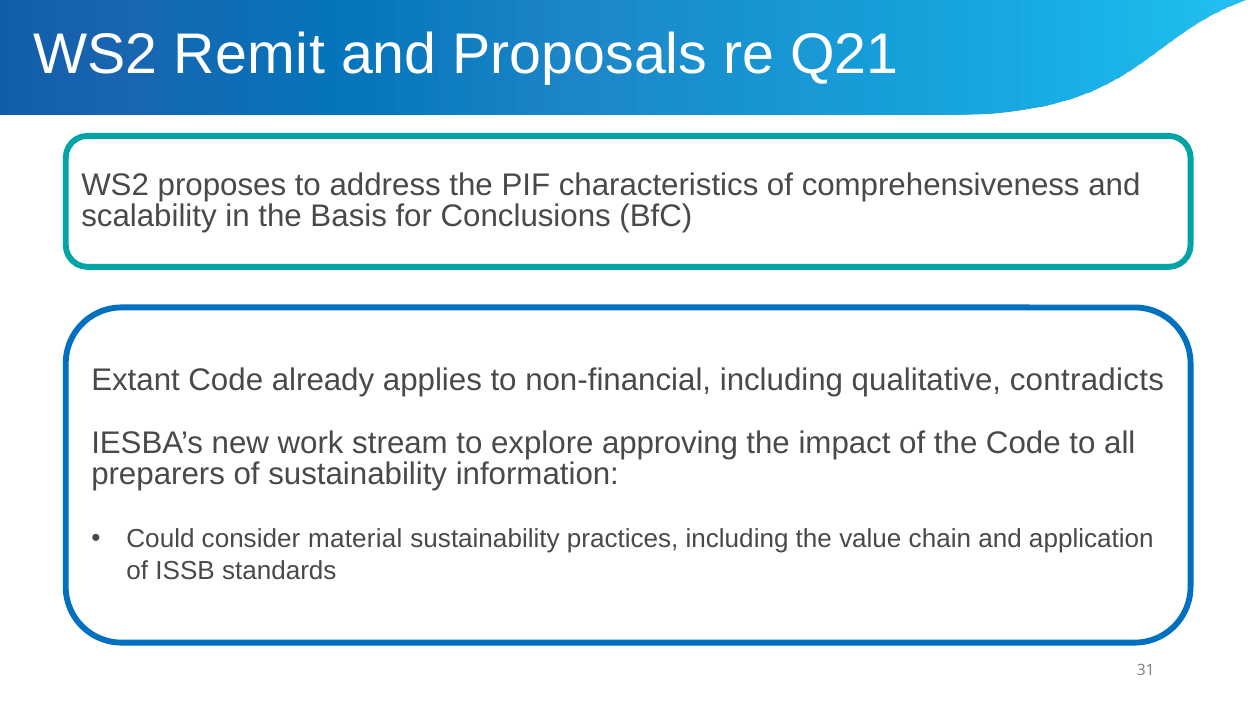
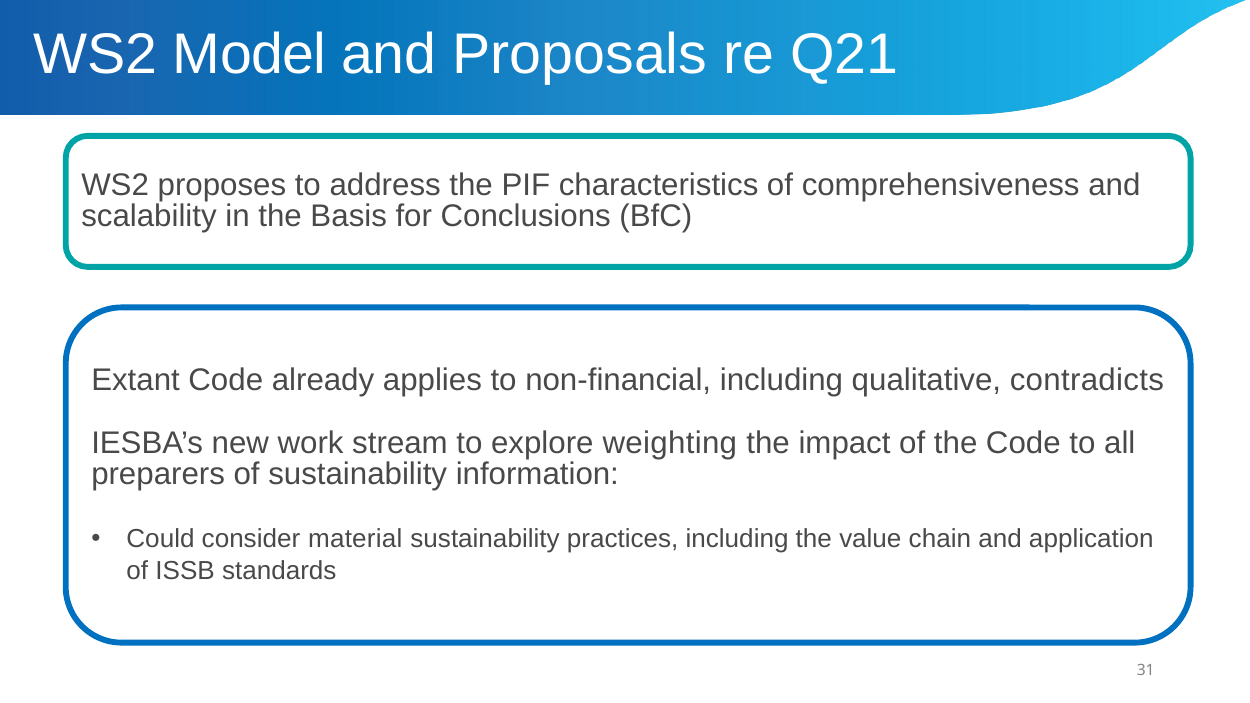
Remit: Remit -> Model
approving: approving -> weighting
